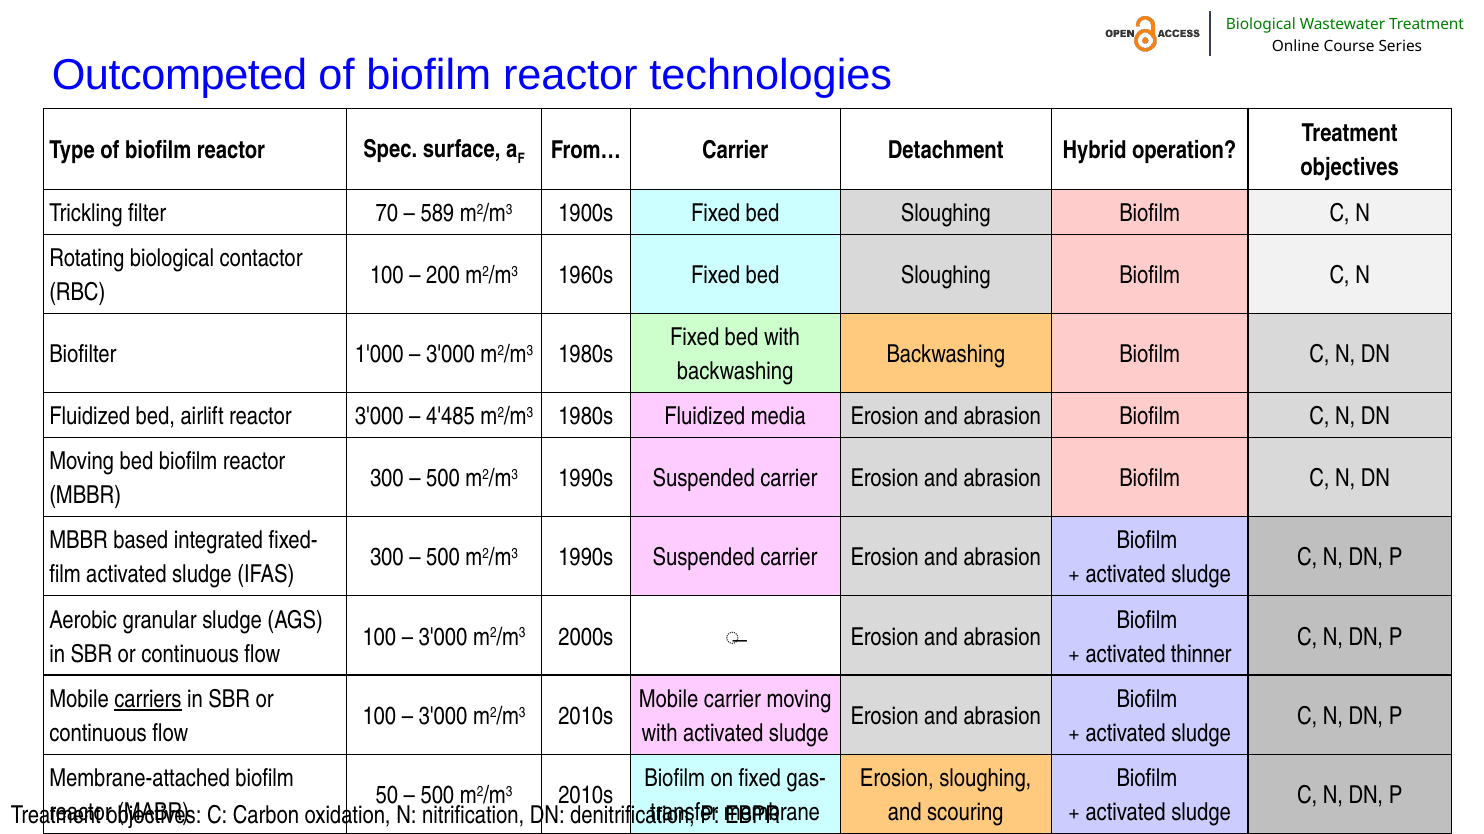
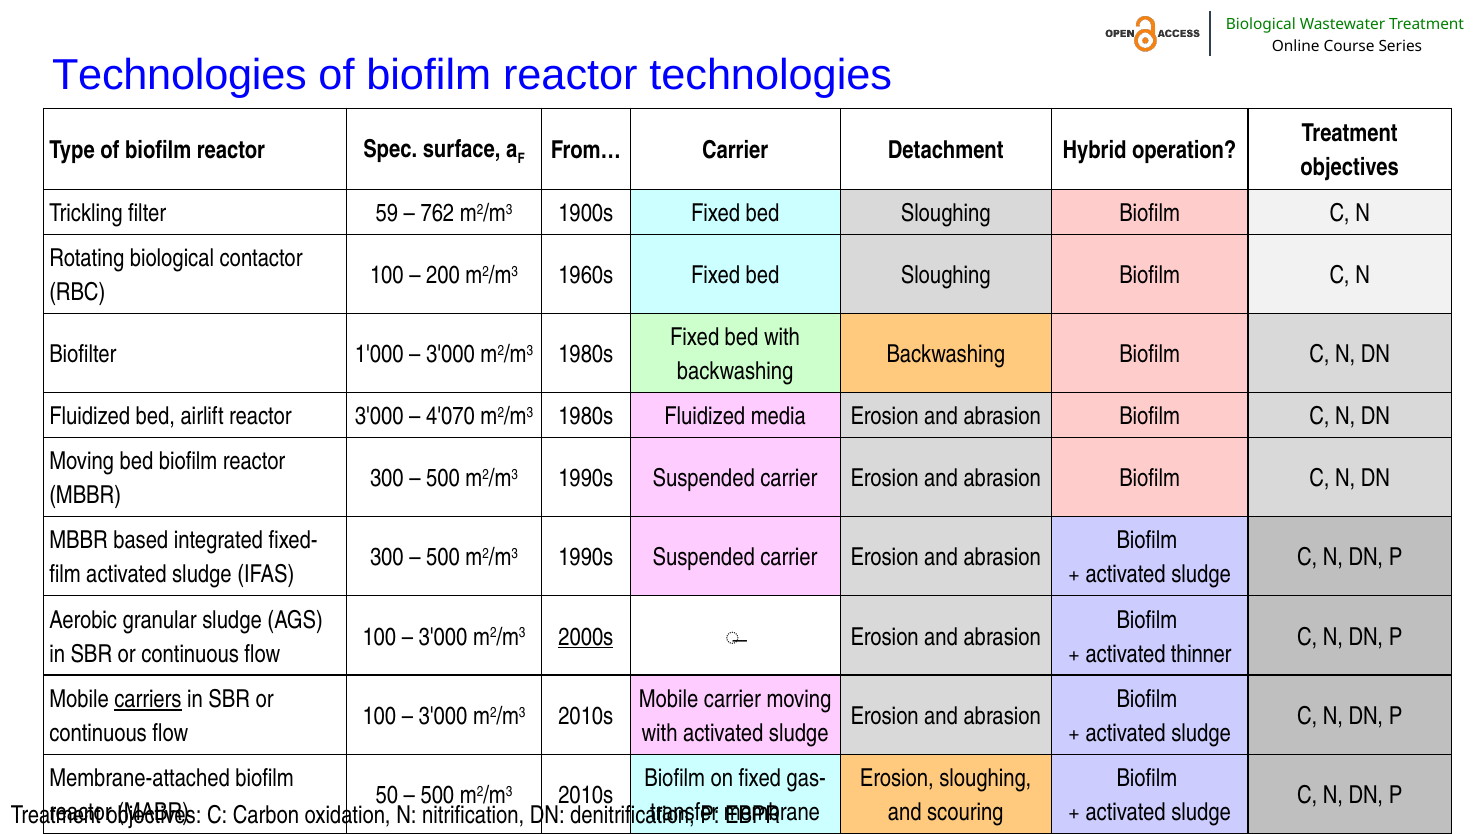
Outcompeted at (179, 75): Outcompeted -> Technologies
70: 70 -> 59
589: 589 -> 762
4'485: 4'485 -> 4'070
2000s underline: none -> present
